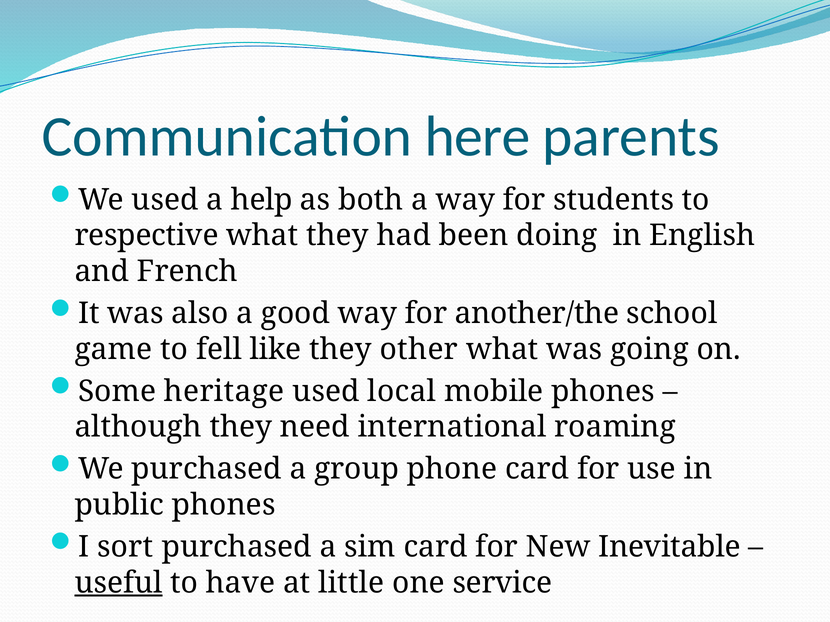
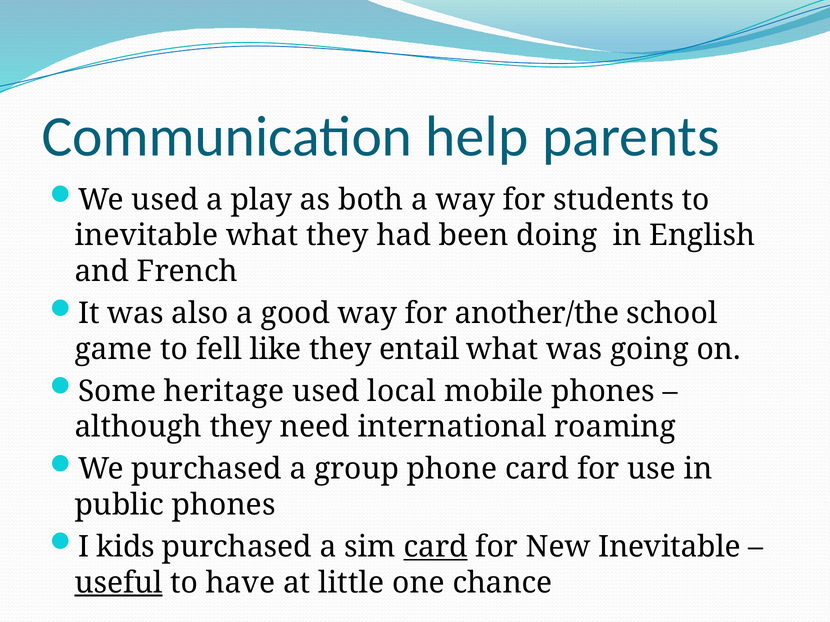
here: here -> help
help: help -> play
respective at (147, 236): respective -> inevitable
other: other -> entail
sort: sort -> kids
card at (436, 547) underline: none -> present
service: service -> chance
